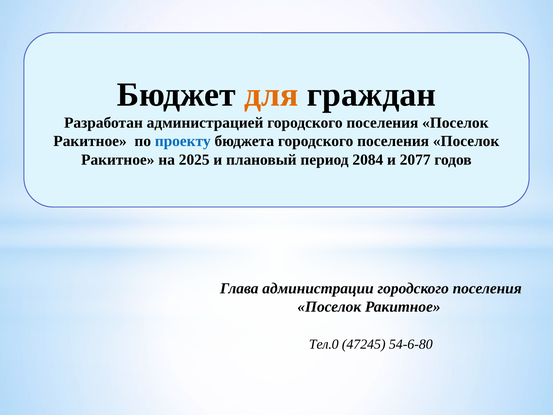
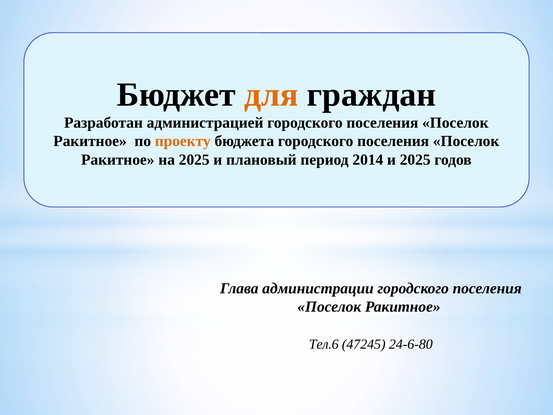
проекту colour: blue -> orange
2084: 2084 -> 2014
и 2077: 2077 -> 2025
Тел.0: Тел.0 -> Тел.6
54-6-80: 54-6-80 -> 24-6-80
